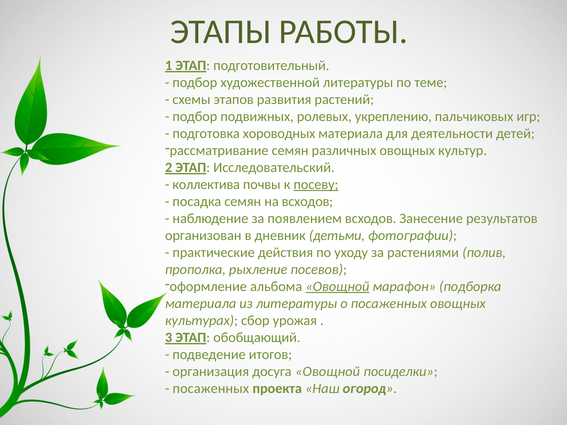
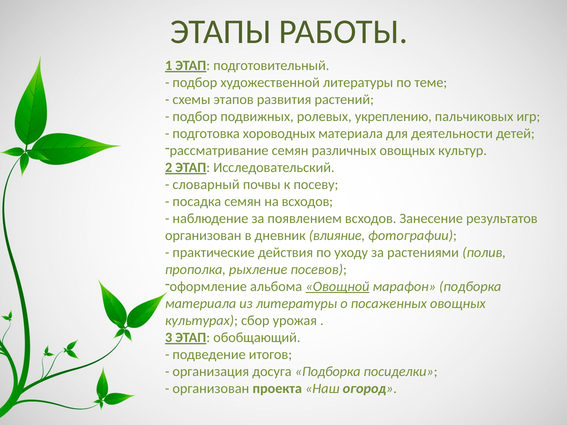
коллектива: коллектива -> словарный
посеву underline: present -> none
детьми: детьми -> влияние
досуга Овощной: Овощной -> Подборка
посаженных at (211, 389): посаженных -> организован
